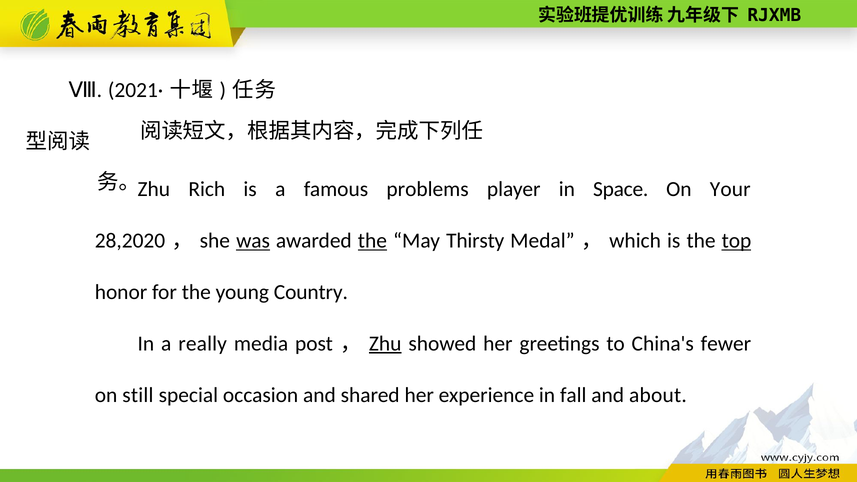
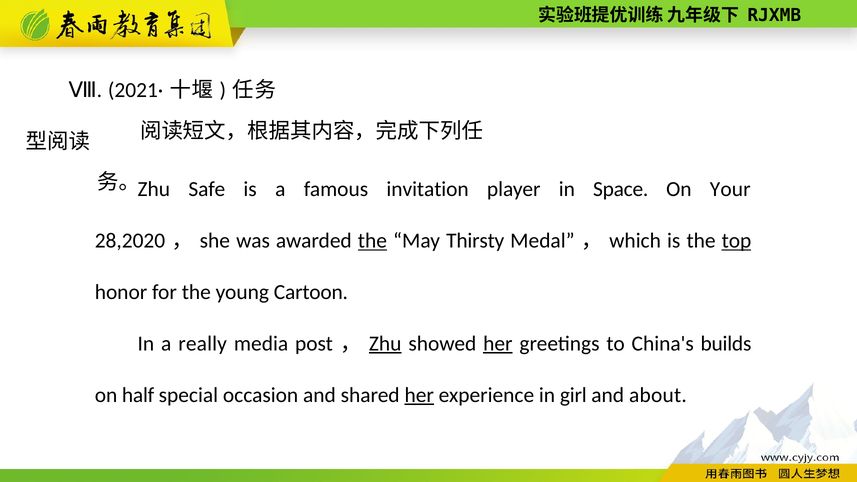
Rich: Rich -> Safe
problems: problems -> invitation
was underline: present -> none
Country: Country -> Cartoon
her at (498, 344) underline: none -> present
fewer: fewer -> builds
still: still -> half
her at (419, 395) underline: none -> present
fall: fall -> girl
